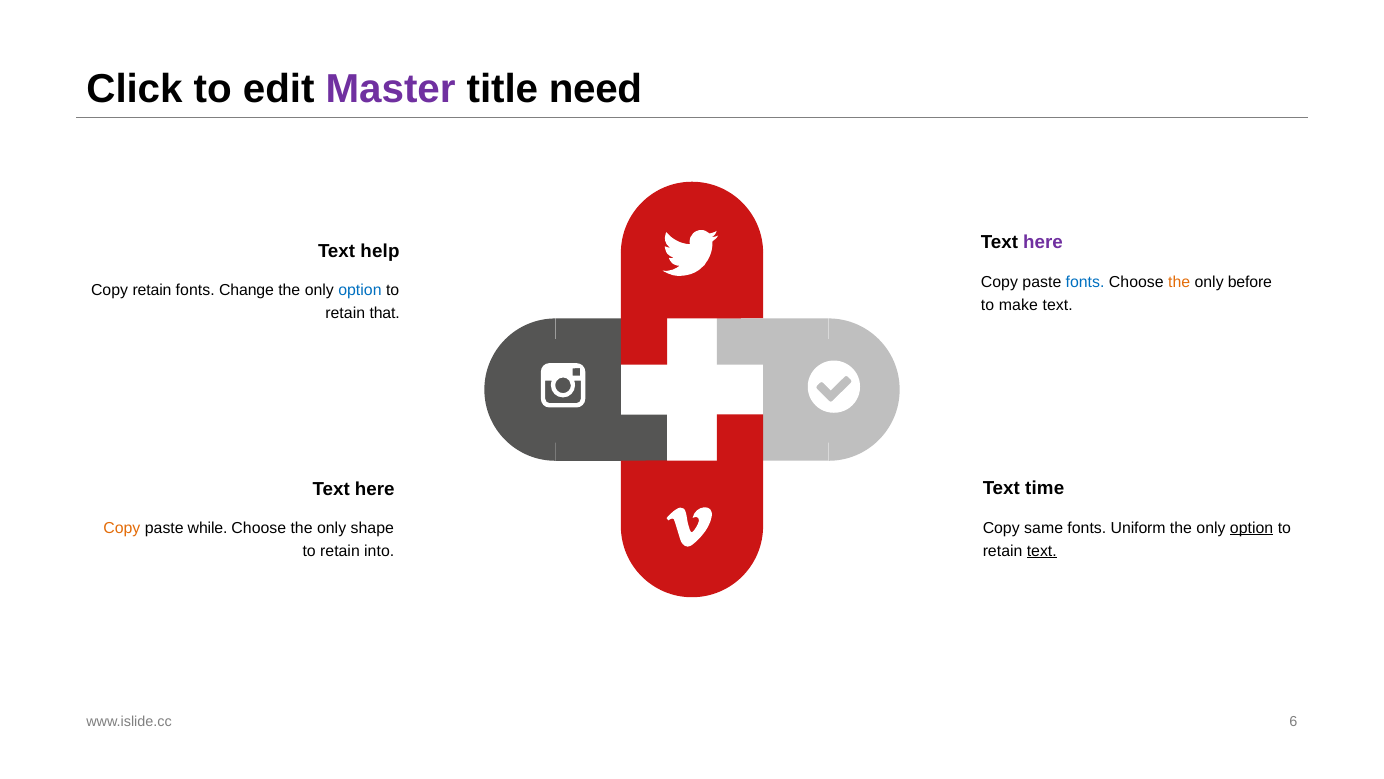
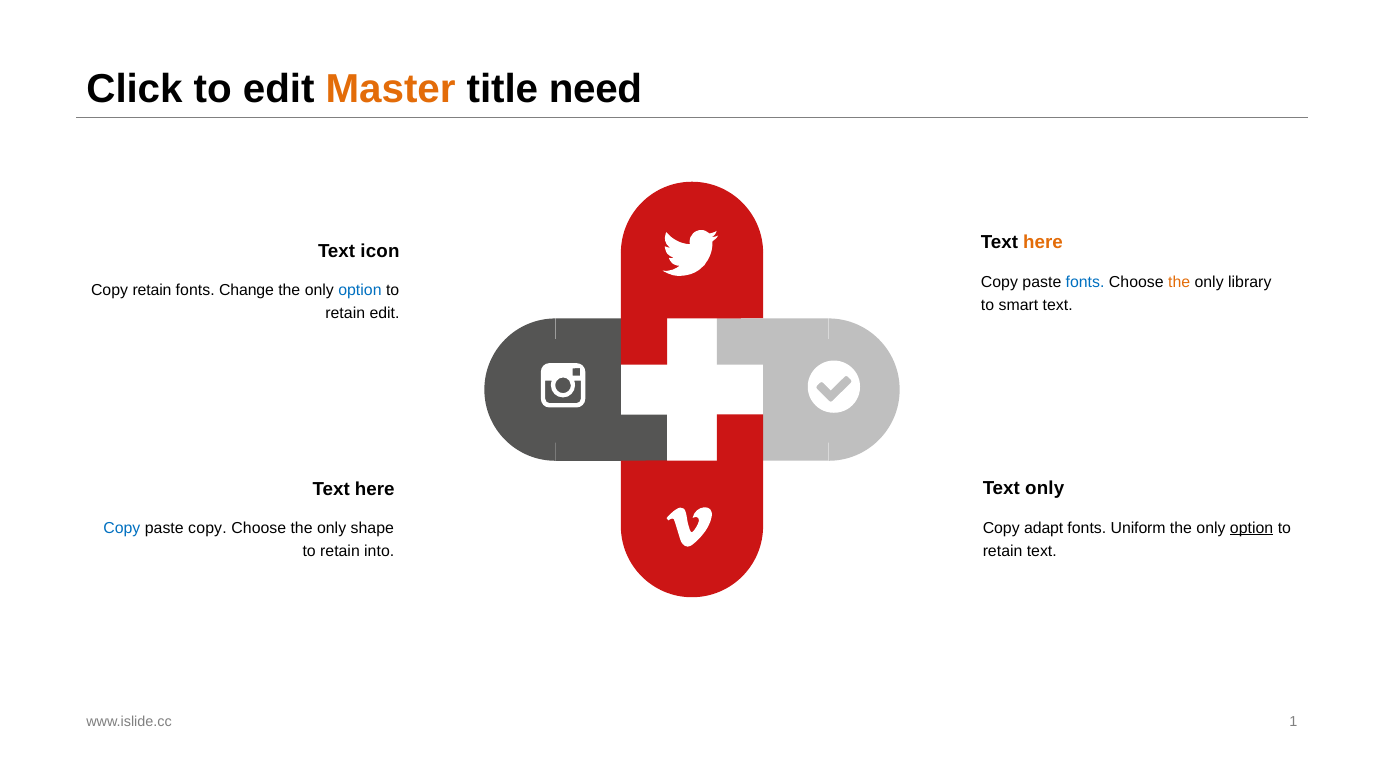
Master colour: purple -> orange
here at (1043, 242) colour: purple -> orange
help: help -> icon
before: before -> library
make: make -> smart
retain that: that -> edit
Text time: time -> only
same: same -> adapt
Copy at (122, 528) colour: orange -> blue
paste while: while -> copy
text at (1042, 551) underline: present -> none
6: 6 -> 1
